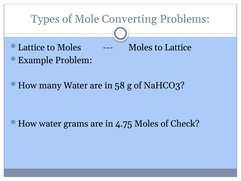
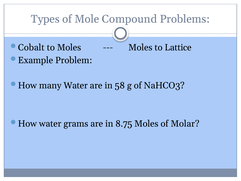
Converting: Converting -> Compound
Lattice at (31, 47): Lattice -> Cobalt
4.75: 4.75 -> 8.75
Check: Check -> Molar
